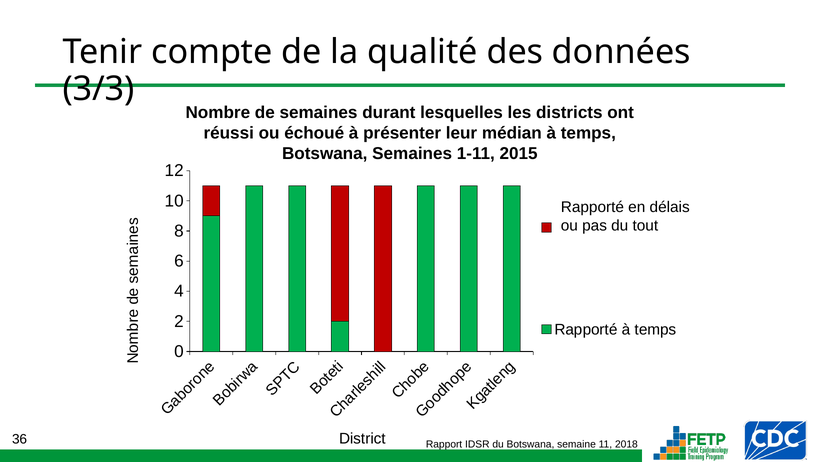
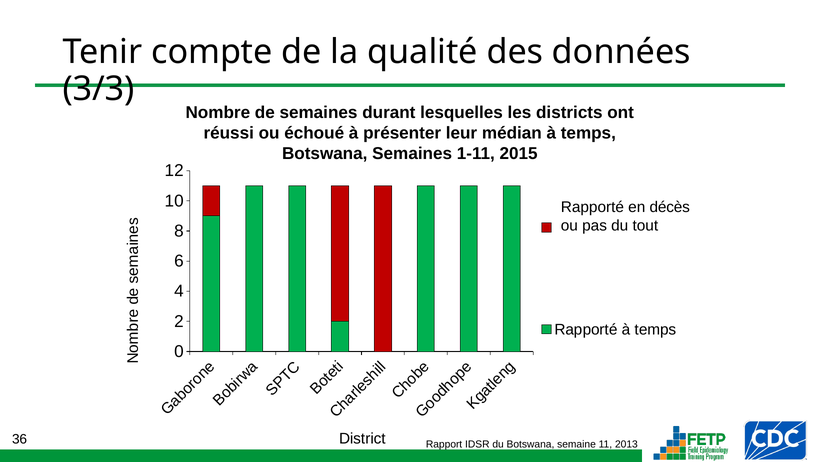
délais: délais -> décès
2018: 2018 -> 2013
